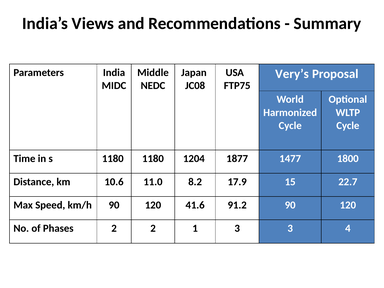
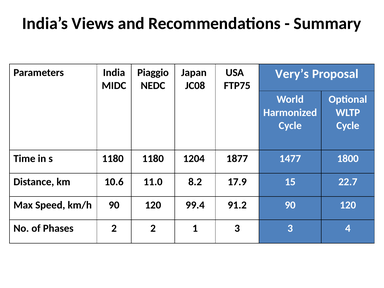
Middle: Middle -> Piaggio
41.6: 41.6 -> 99.4
